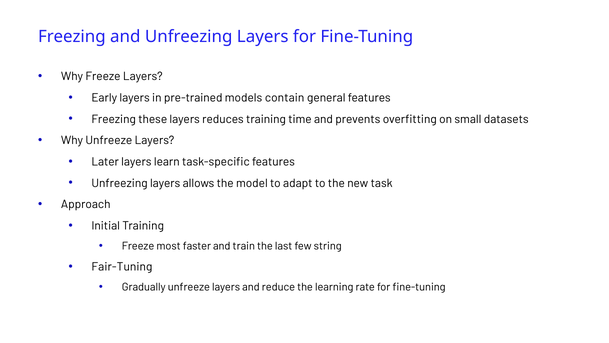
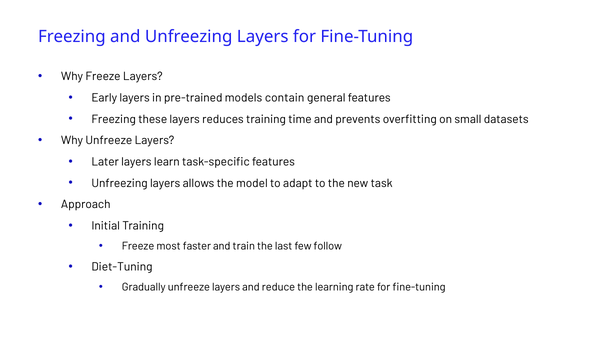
string: string -> follow
Fair-Tuning: Fair-Tuning -> Diet-Tuning
